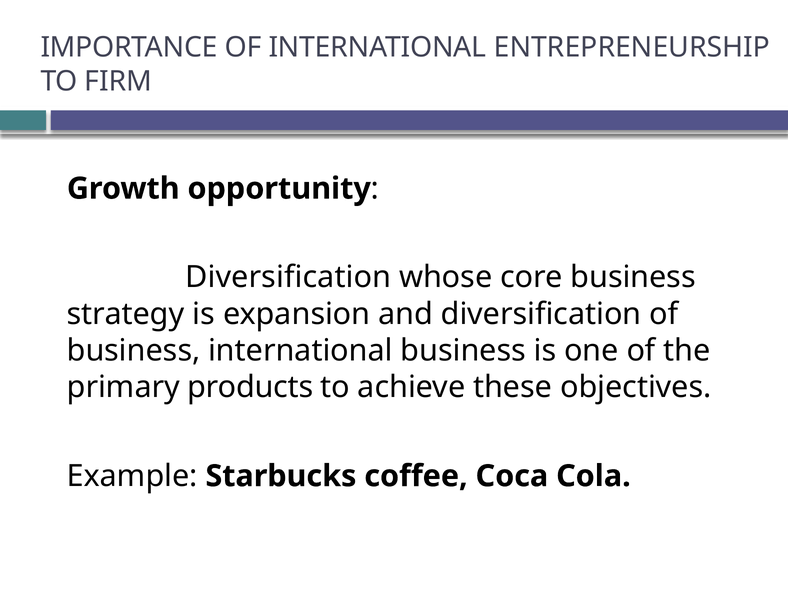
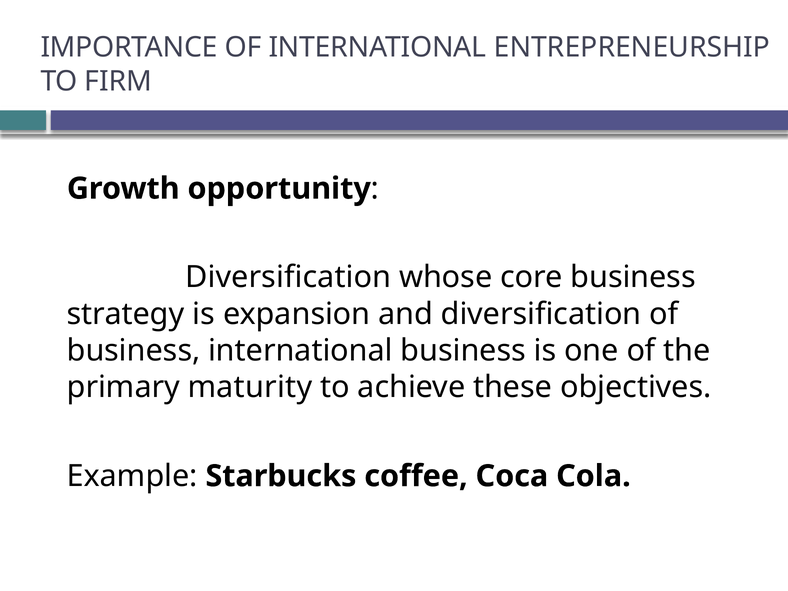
products: products -> maturity
